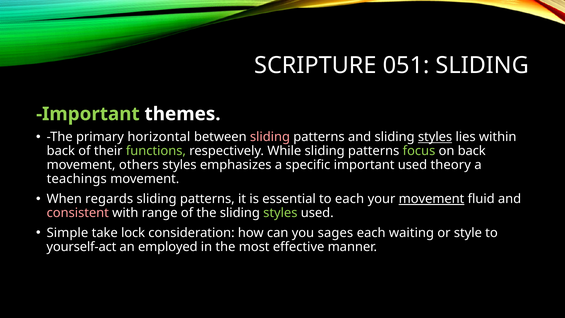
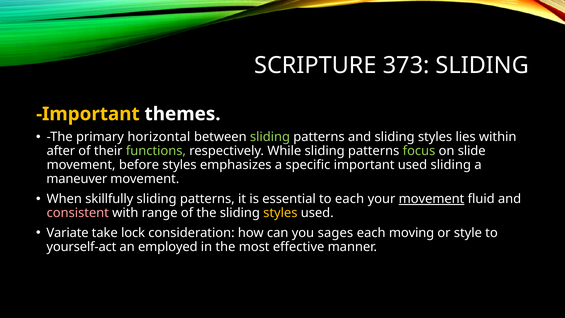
051: 051 -> 373
Important at (88, 114) colour: light green -> yellow
sliding at (270, 137) colour: pink -> light green
styles at (435, 137) underline: present -> none
back at (61, 151): back -> after
on back: back -> slide
others: others -> before
used theory: theory -> sliding
teachings: teachings -> maneuver
regards: regards -> skillfully
styles at (280, 213) colour: light green -> yellow
Simple: Simple -> Variate
waiting: waiting -> moving
